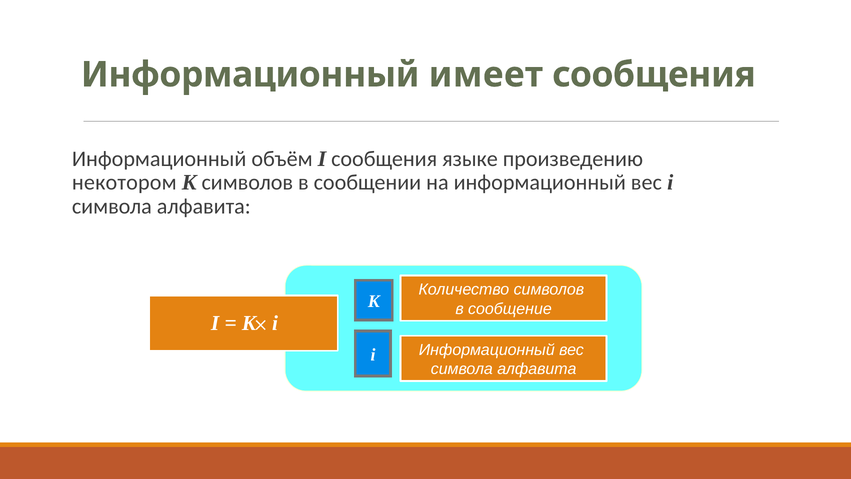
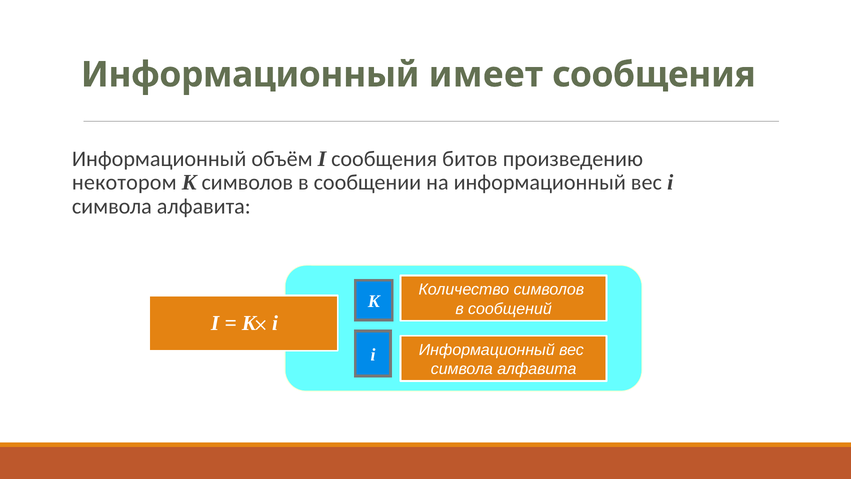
языке: языке -> битов
сообщение: сообщение -> сообщений
